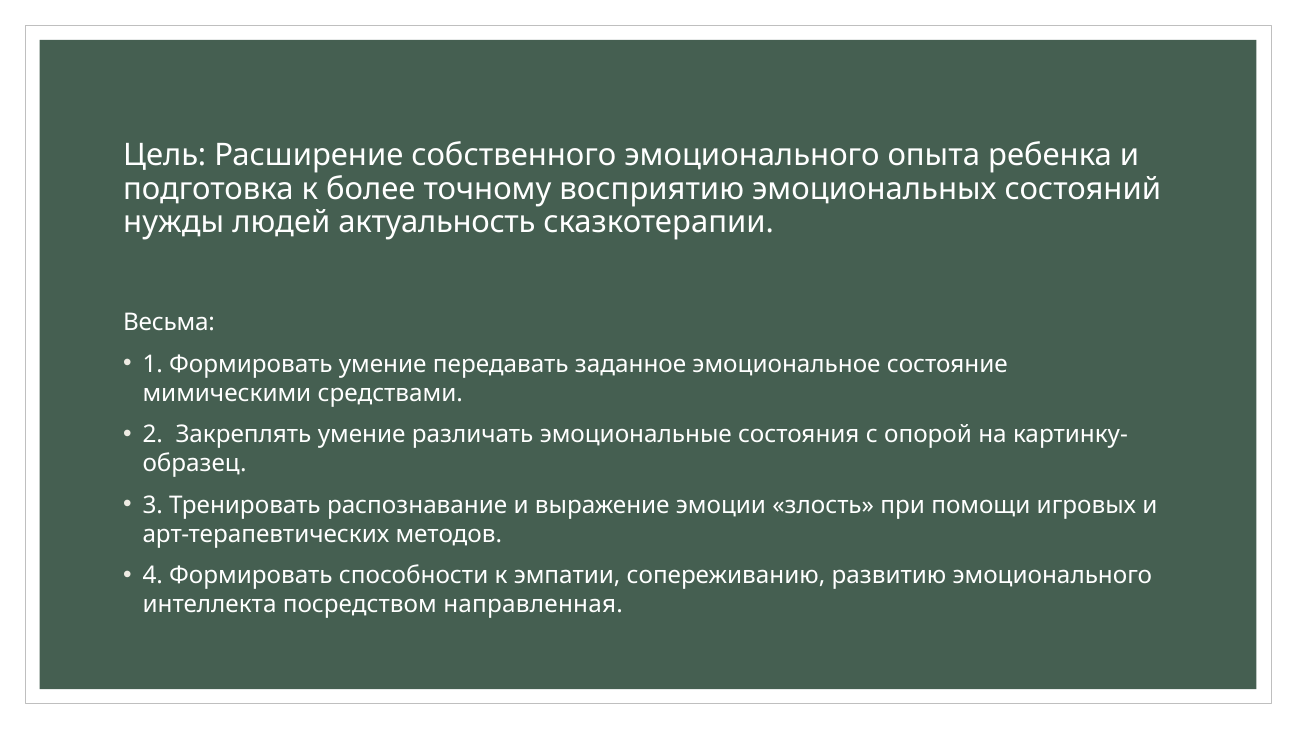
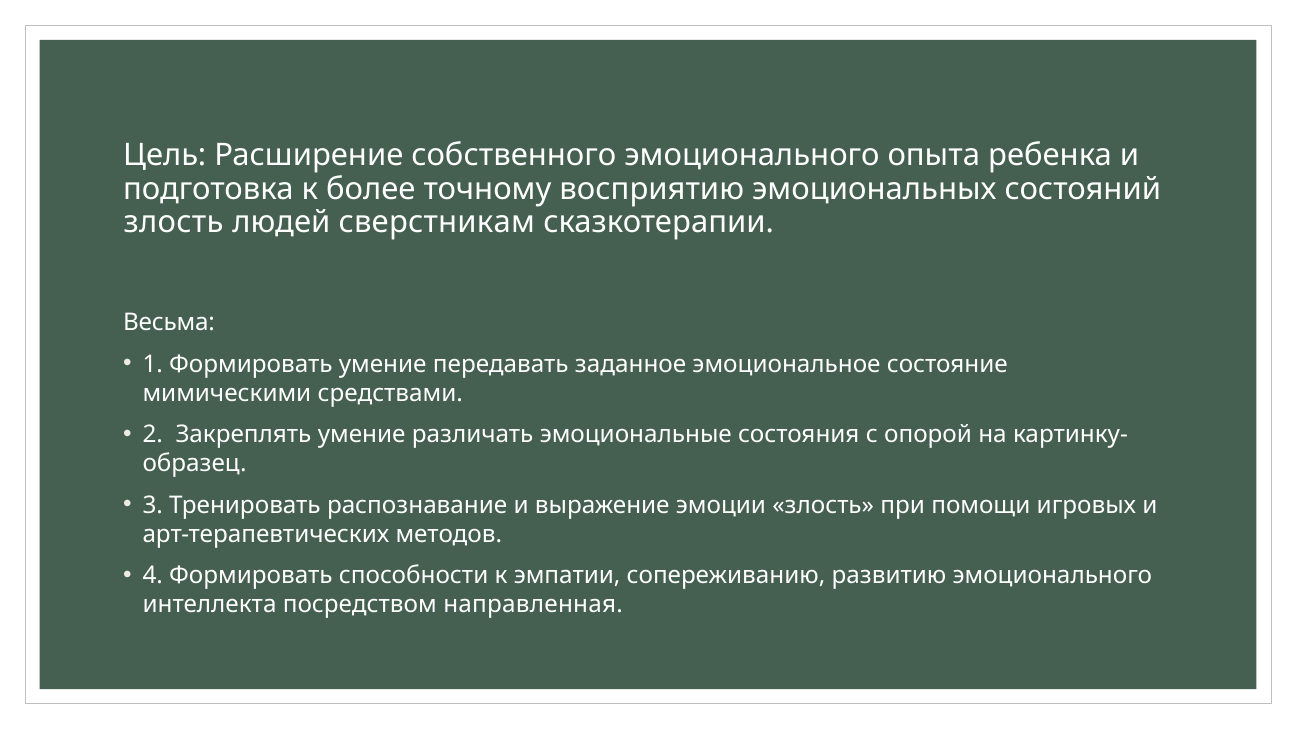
нужды at (174, 223): нужды -> злость
актуальность: актуальность -> сверстникам
